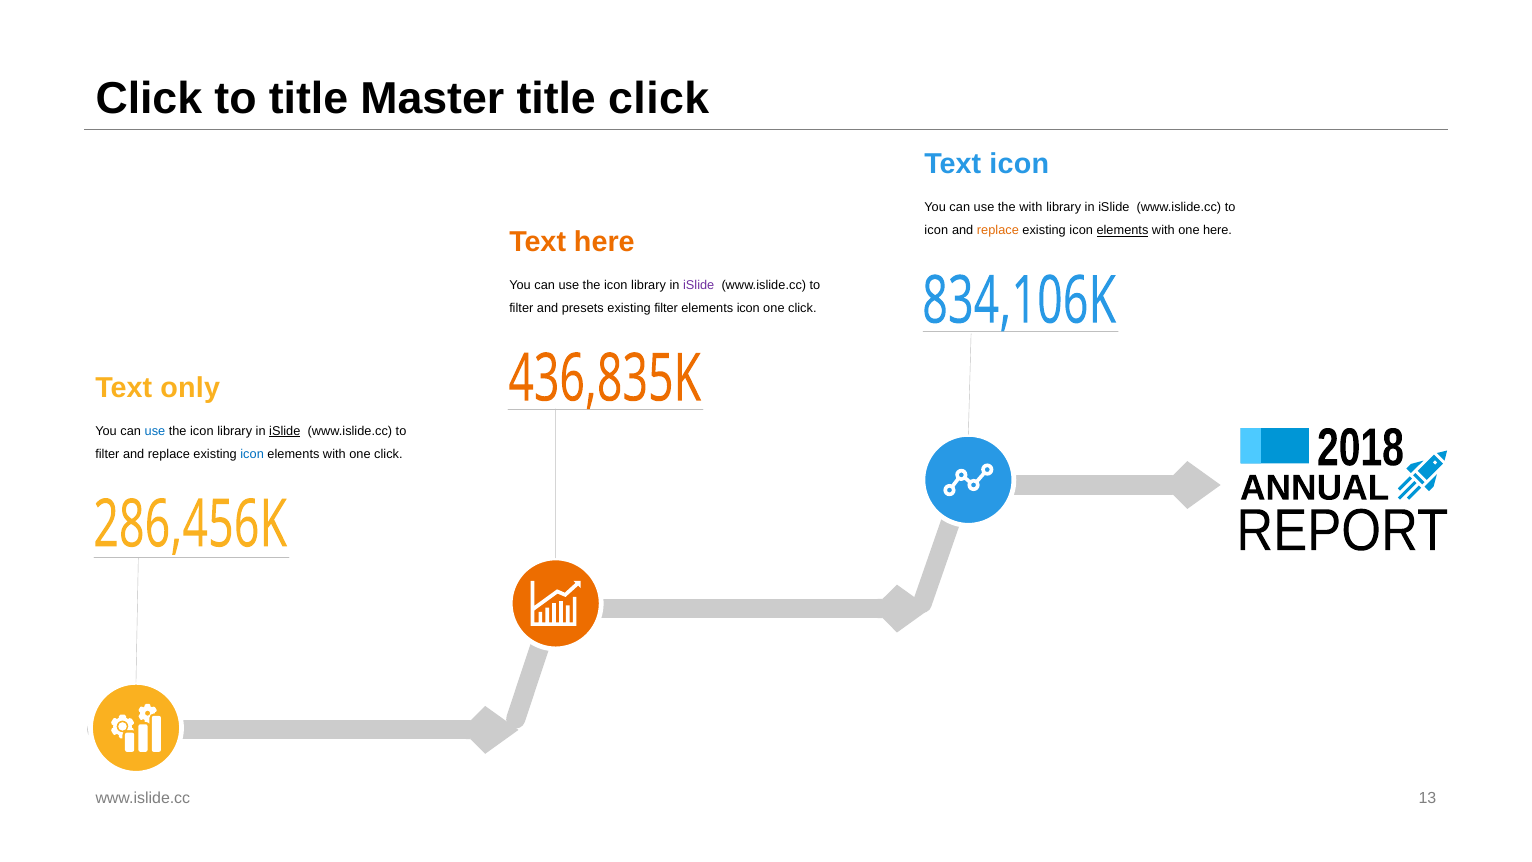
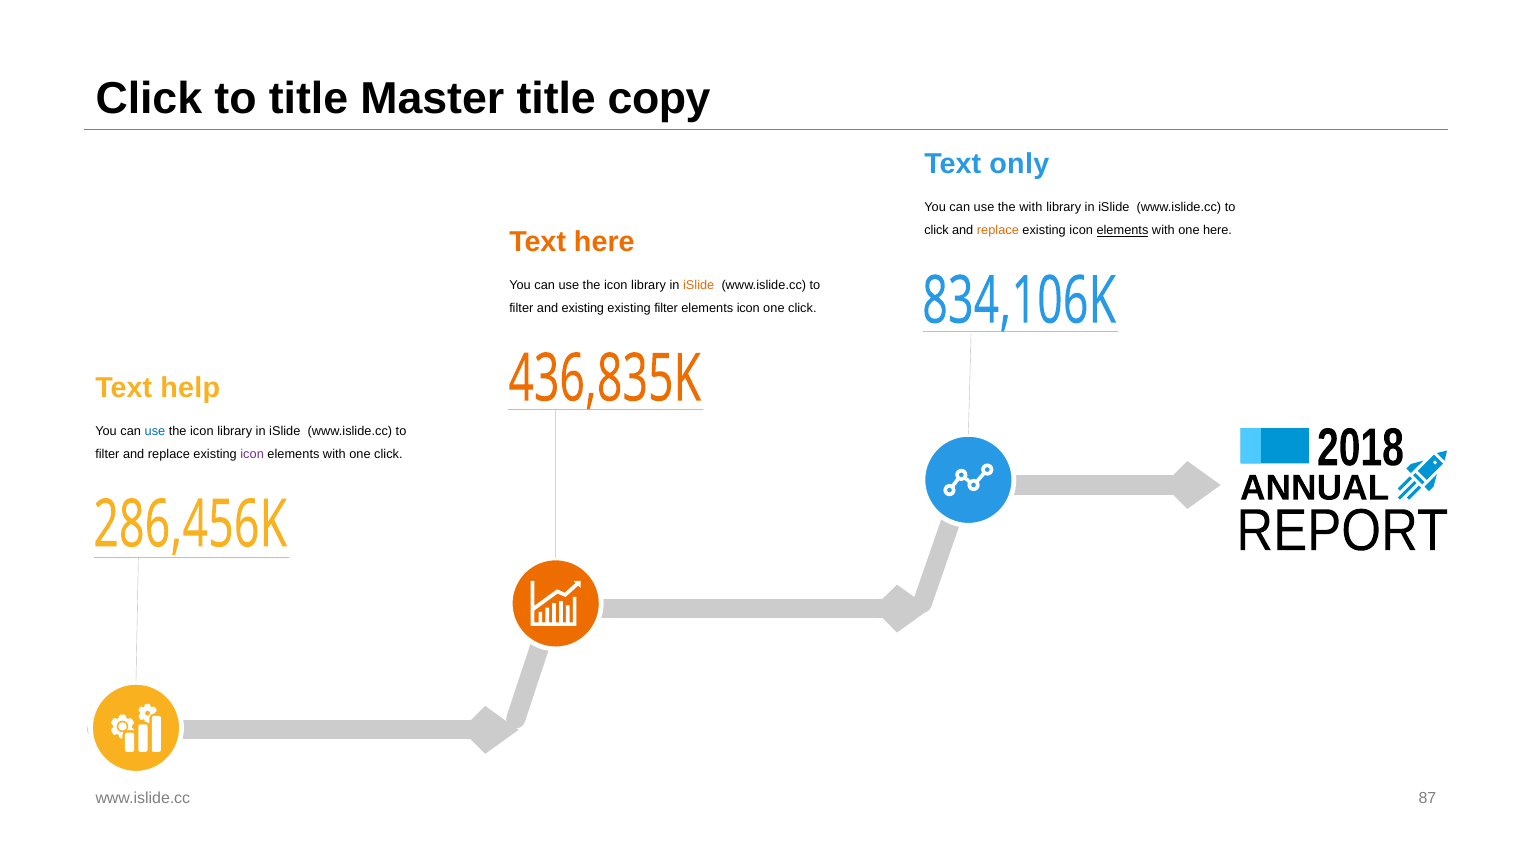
title click: click -> copy
Text icon: icon -> only
icon at (936, 230): icon -> click
iSlide at (699, 285) colour: purple -> orange
and presets: presets -> existing
only: only -> help
iSlide at (285, 431) underline: present -> none
icon at (252, 454) colour: blue -> purple
13: 13 -> 87
